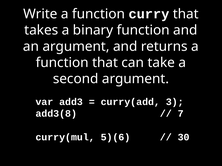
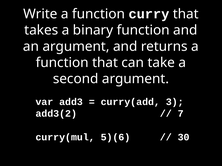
add3(8: add3(8 -> add3(2
